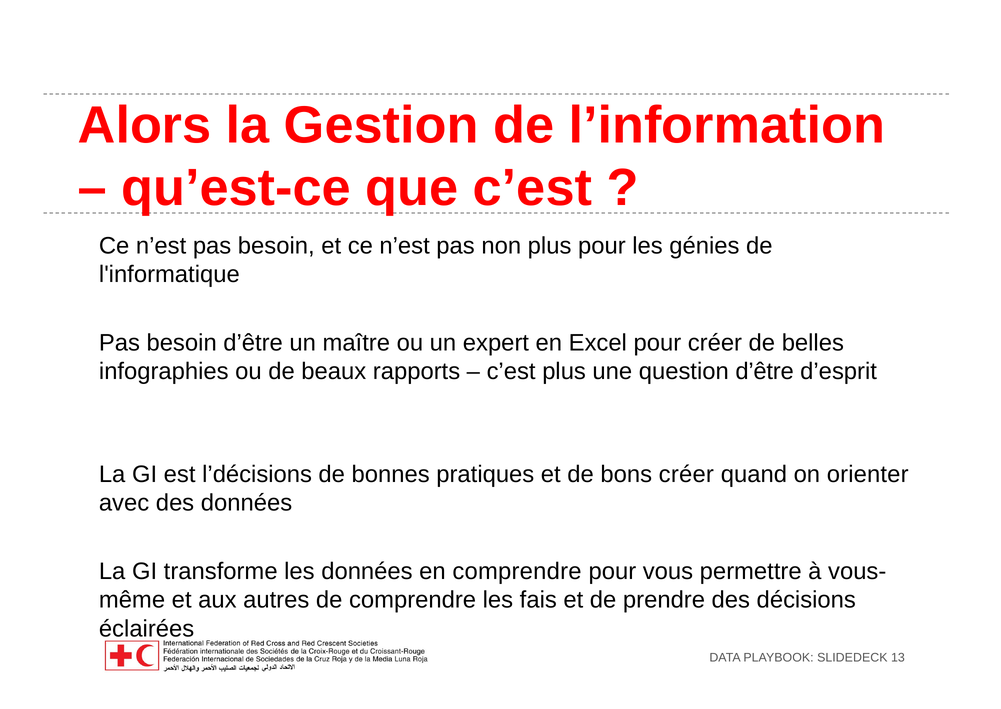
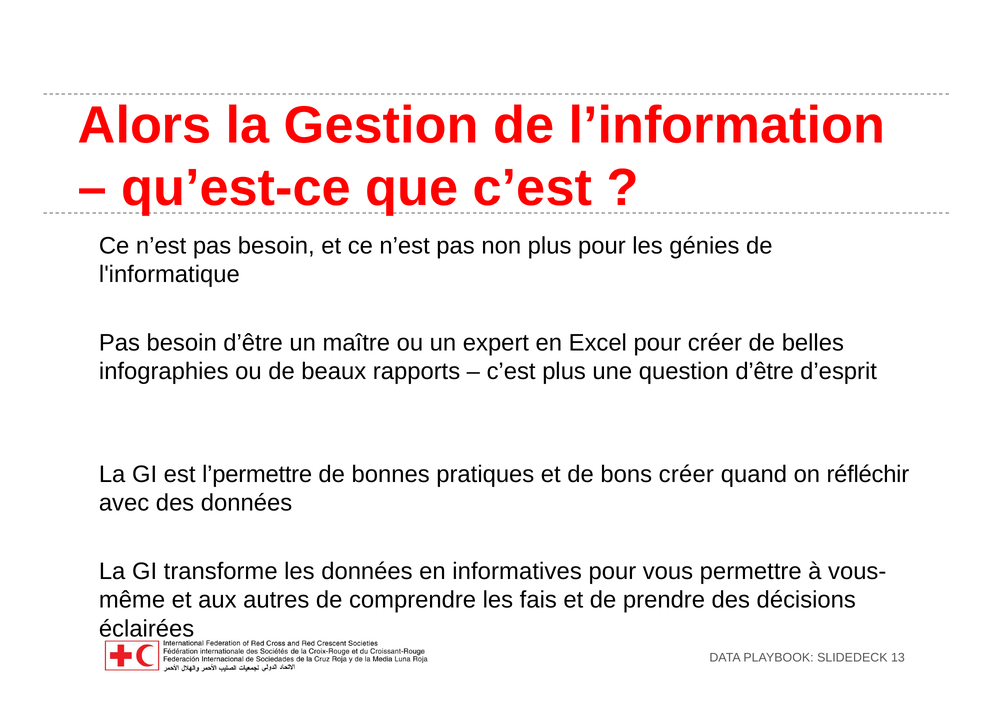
l’décisions: l’décisions -> l’permettre
orienter: orienter -> réfléchir
en comprendre: comprendre -> informatives
